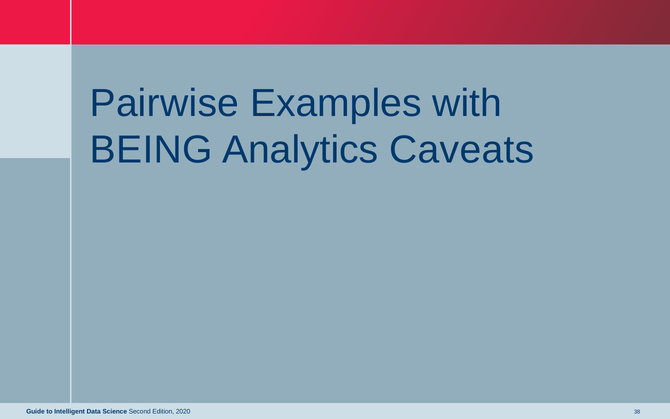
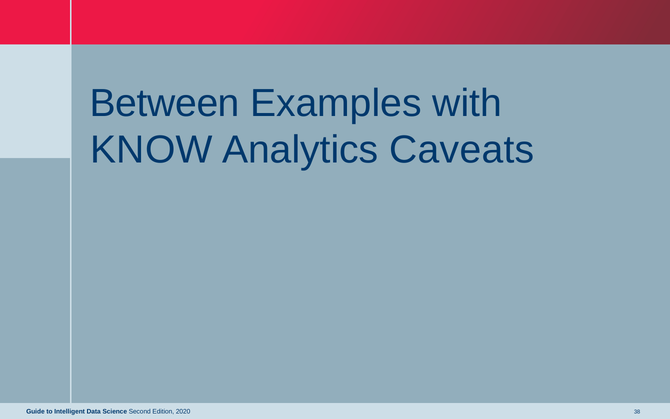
Pairwise: Pairwise -> Between
BEING: BEING -> KNOW
